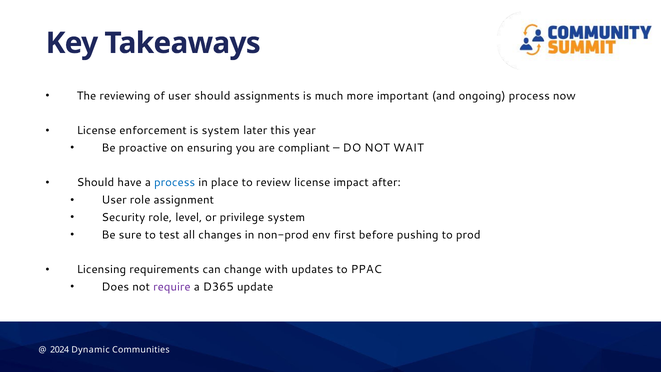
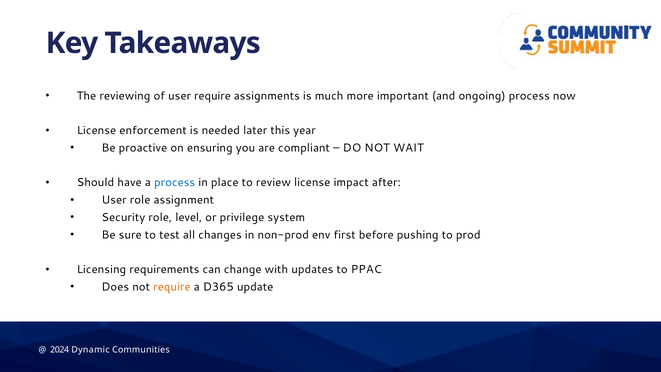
user should: should -> require
is system: system -> needed
require at (172, 287) colour: purple -> orange
